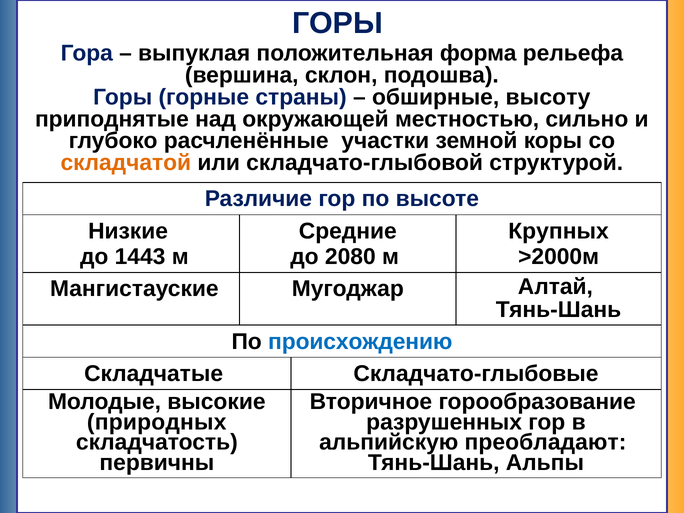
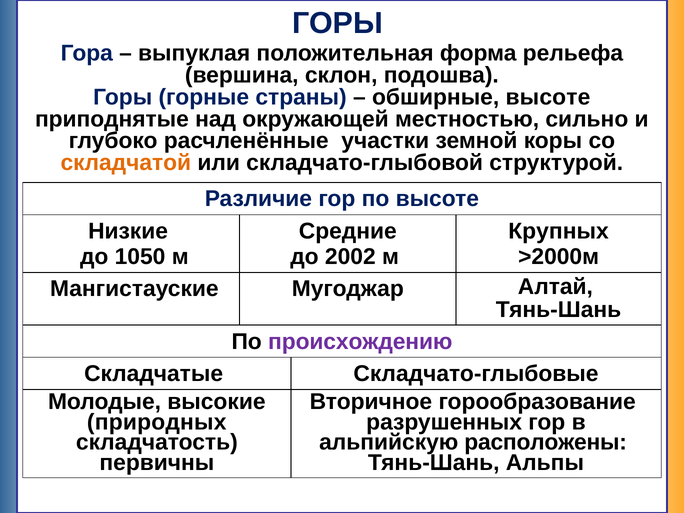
обширные высоту: высоту -> высоте
1443: 1443 -> 1050
2080: 2080 -> 2002
происхождению colour: blue -> purple
преобладают: преобладают -> расположены
